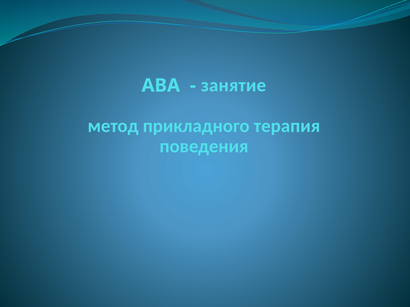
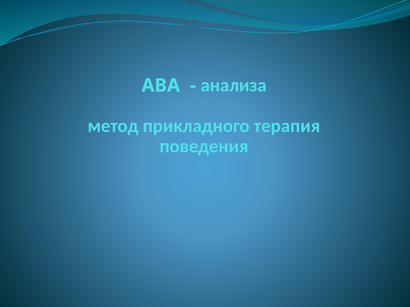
занятие: занятие -> анализа
